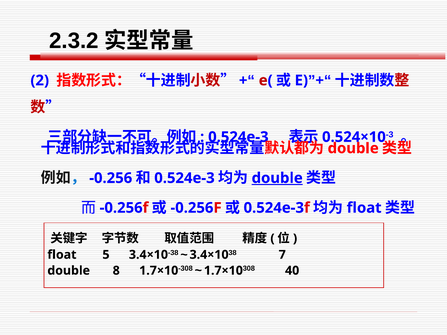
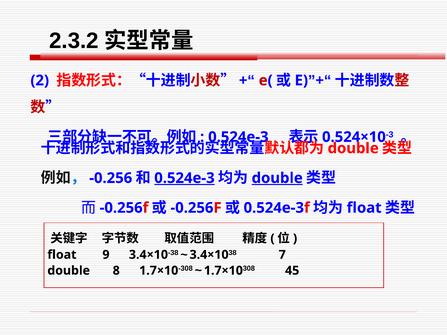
0.524e-3 at (184, 178) underline: none -> present
5: 5 -> 9
40: 40 -> 45
